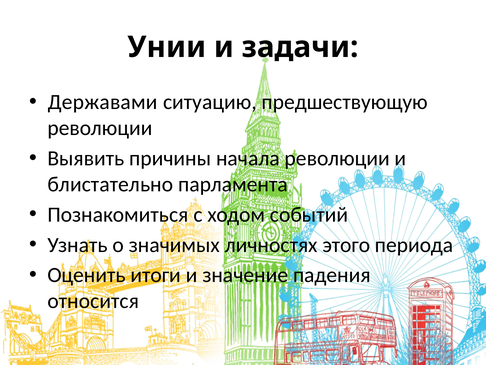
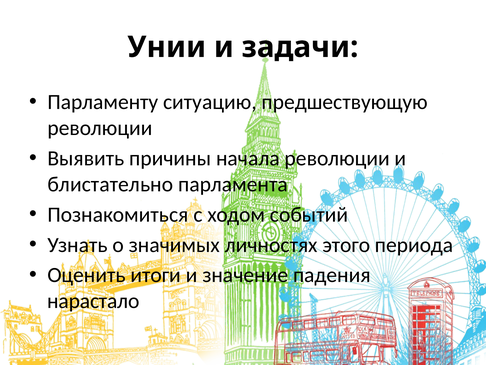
Державами: Державами -> Парламенту
относится: относится -> нарастало
